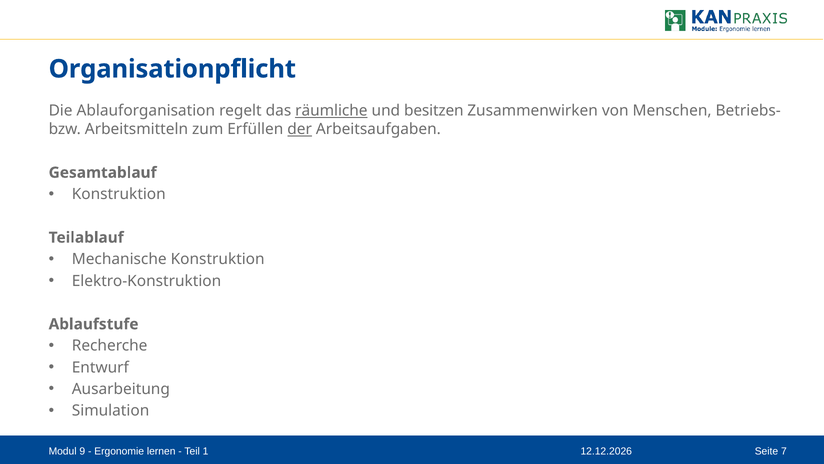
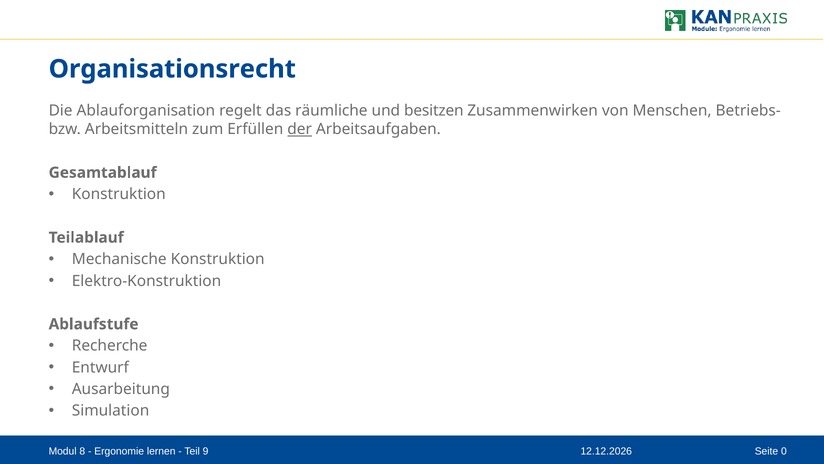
Organisationpflicht: Organisationpflicht -> Organisationsrecht
räumliche underline: present -> none
9: 9 -> 8
1: 1 -> 9
7: 7 -> 0
